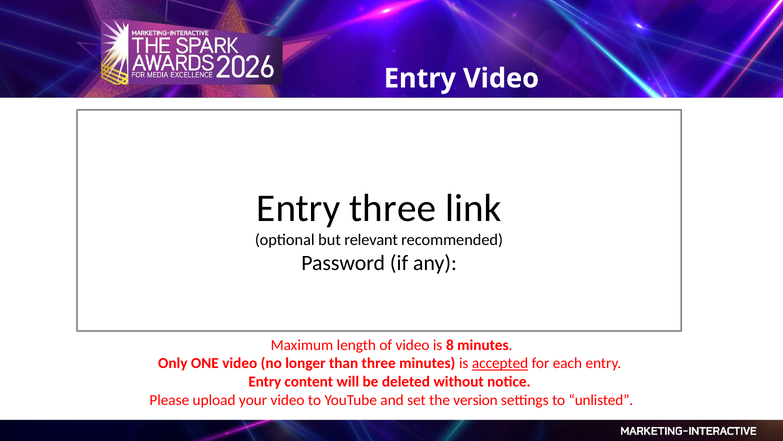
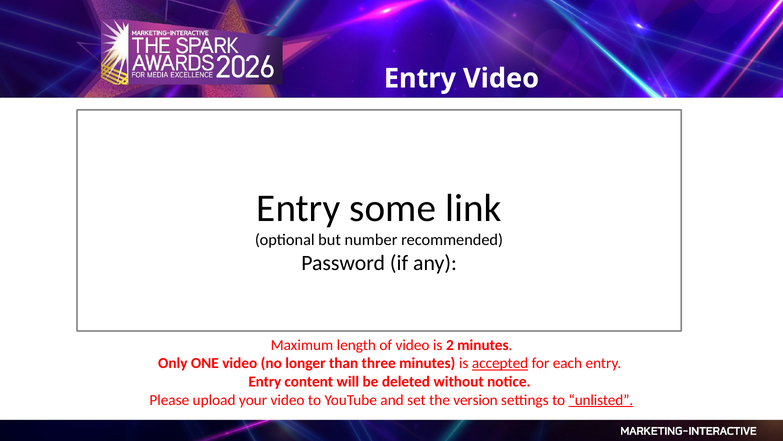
Entry three: three -> some
relevant: relevant -> number
8: 8 -> 2
unlisted underline: none -> present
